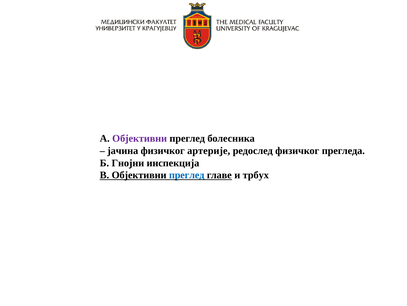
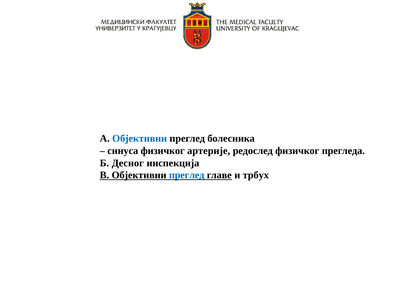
Објективни at (140, 138) colour: purple -> blue
јачина: јачина -> синуса
Гнојни: Гнојни -> Десног
